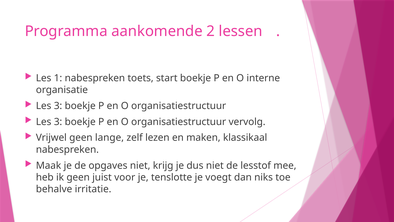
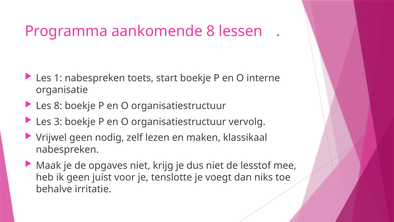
aankomende 2: 2 -> 8
3 at (58, 106): 3 -> 8
lange: lange -> nodig
